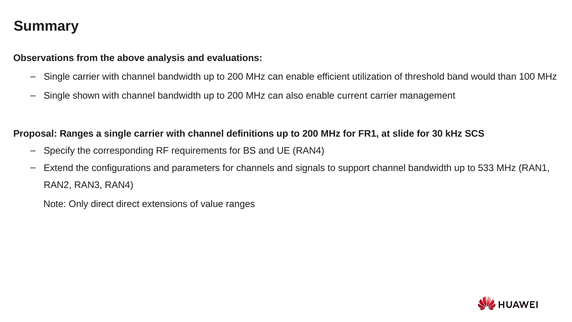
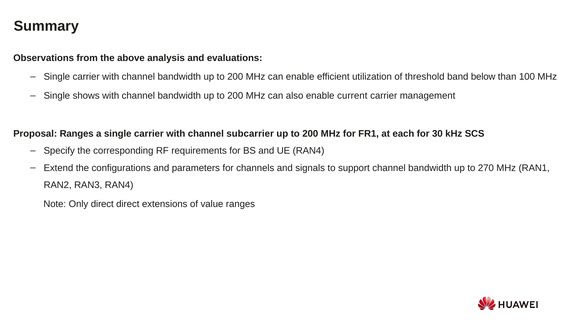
would: would -> below
shown: shown -> shows
definitions: definitions -> subcarrier
slide: slide -> each
533: 533 -> 270
